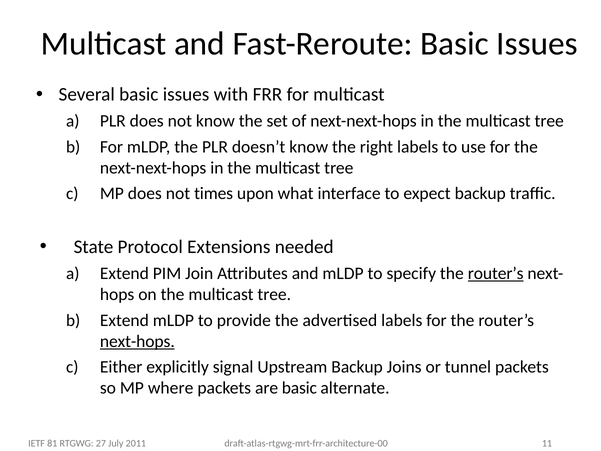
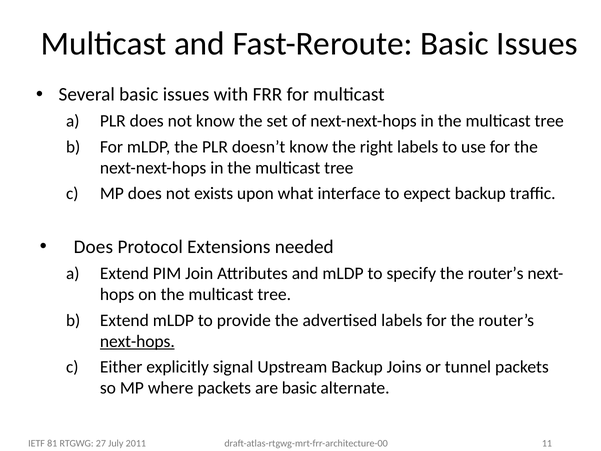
times: times -> exists
State at (94, 247): State -> Does
router’s at (496, 273) underline: present -> none
